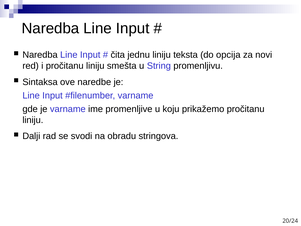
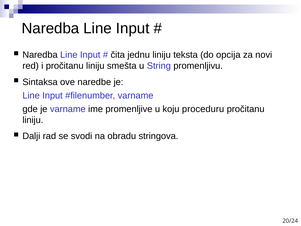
prikažemo: prikažemo -> proceduru
